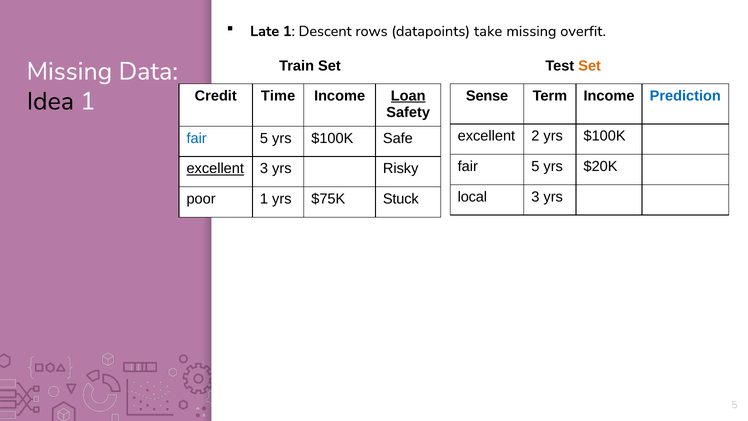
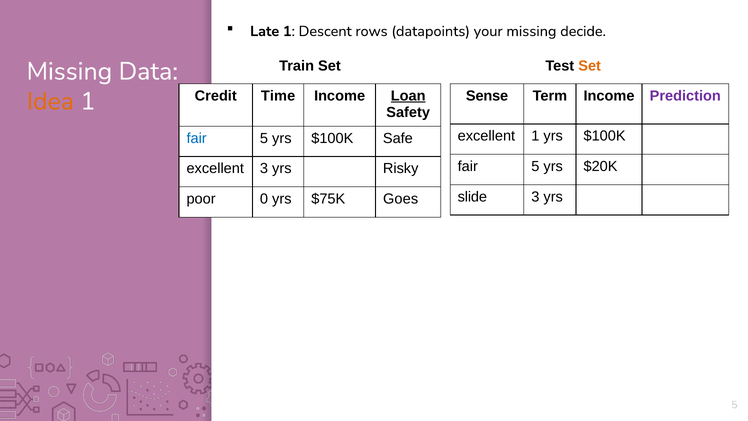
take: take -> your
overfit: overfit -> decide
Prediction colour: blue -> purple
Idea colour: black -> orange
excellent 2: 2 -> 1
excellent at (215, 169) underline: present -> none
local: local -> slide
poor 1: 1 -> 0
Stuck: Stuck -> Goes
